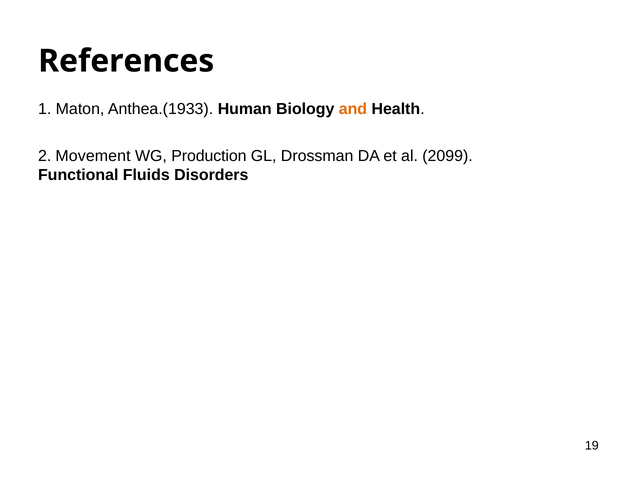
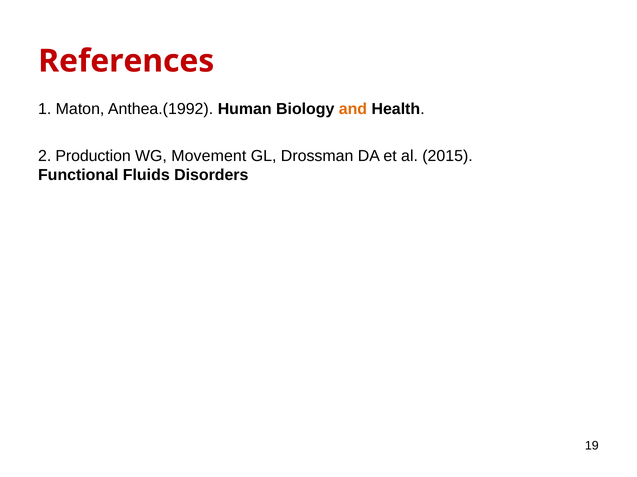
References colour: black -> red
Anthea.(1933: Anthea.(1933 -> Anthea.(1992
Movement: Movement -> Production
Production: Production -> Movement
2099: 2099 -> 2015
